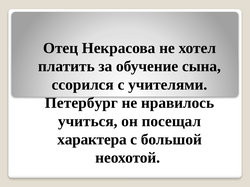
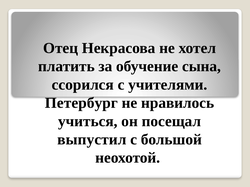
характера: характера -> выпустил
